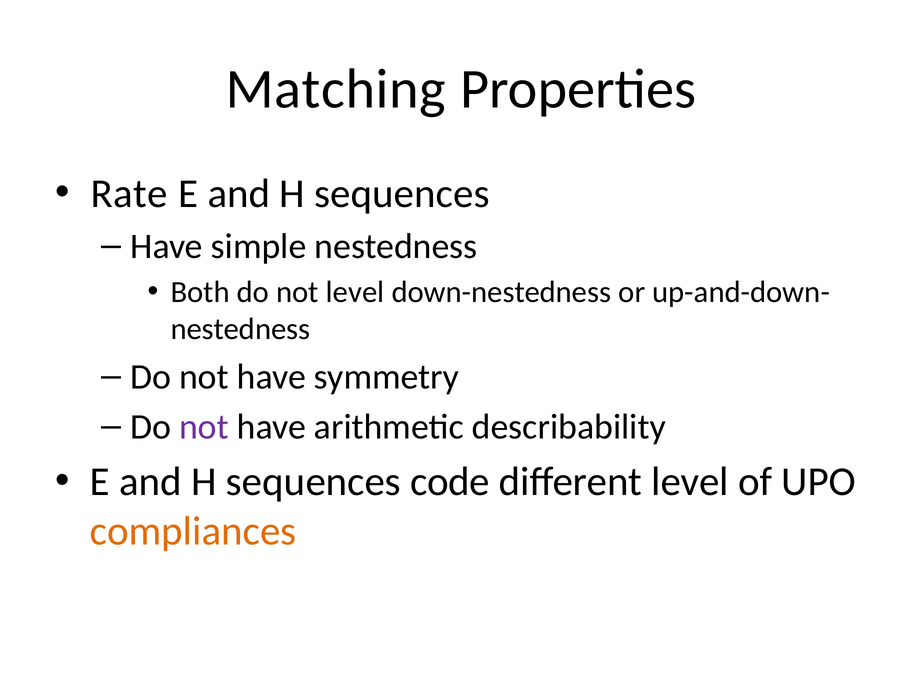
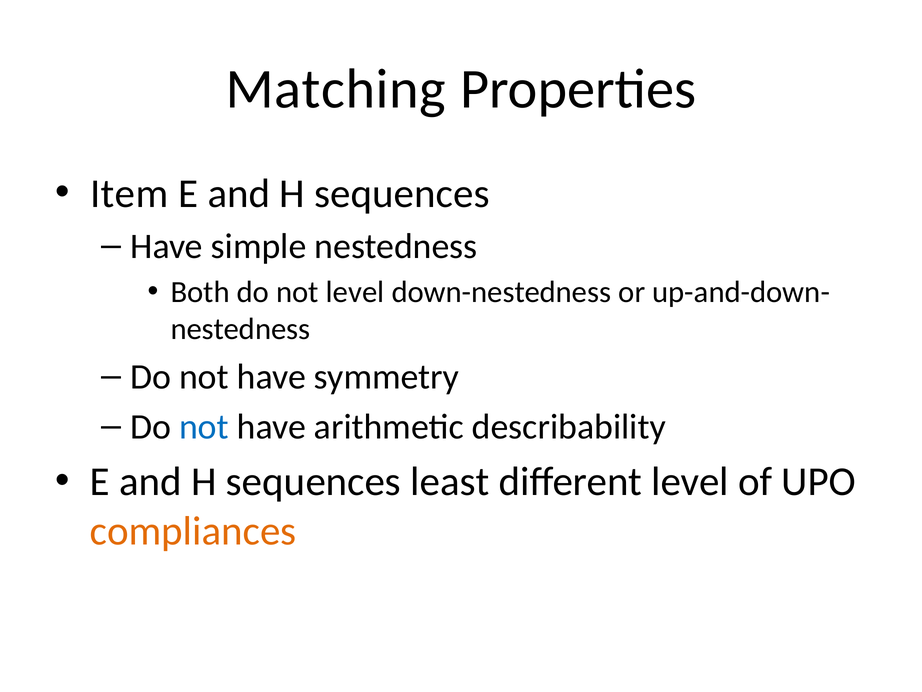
Rate: Rate -> Item
not at (204, 427) colour: purple -> blue
code: code -> least
